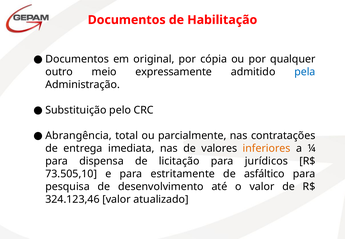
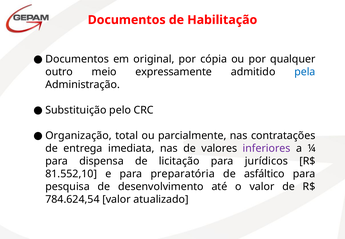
Abrangência: Abrangência -> Organização
inferiores colour: orange -> purple
73.505,10: 73.505,10 -> 81.552,10
estritamente: estritamente -> preparatória
324.123,46: 324.123,46 -> 784.624,54
